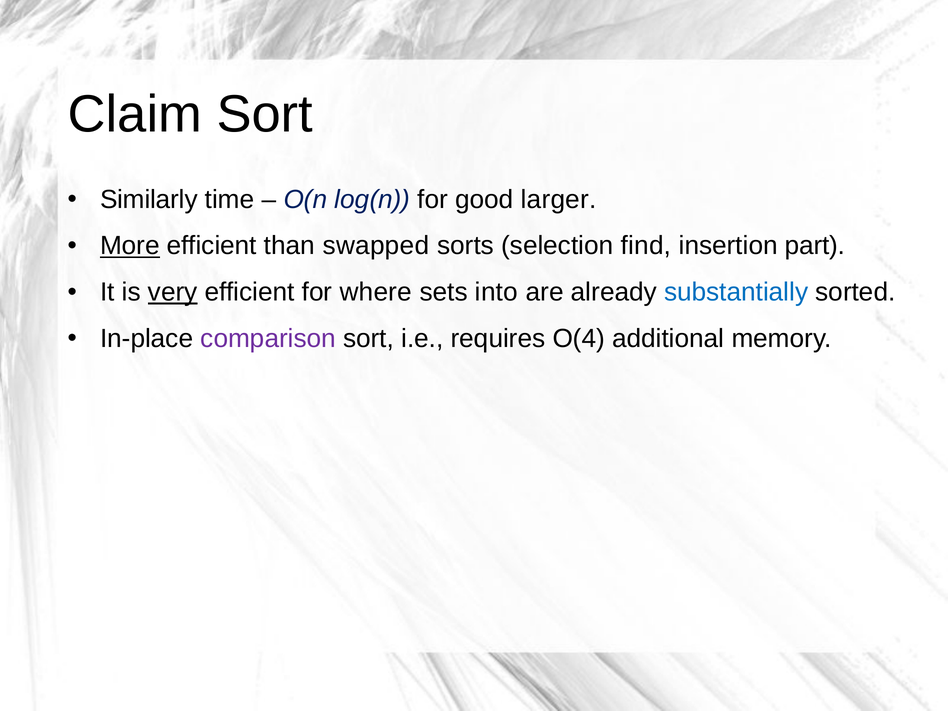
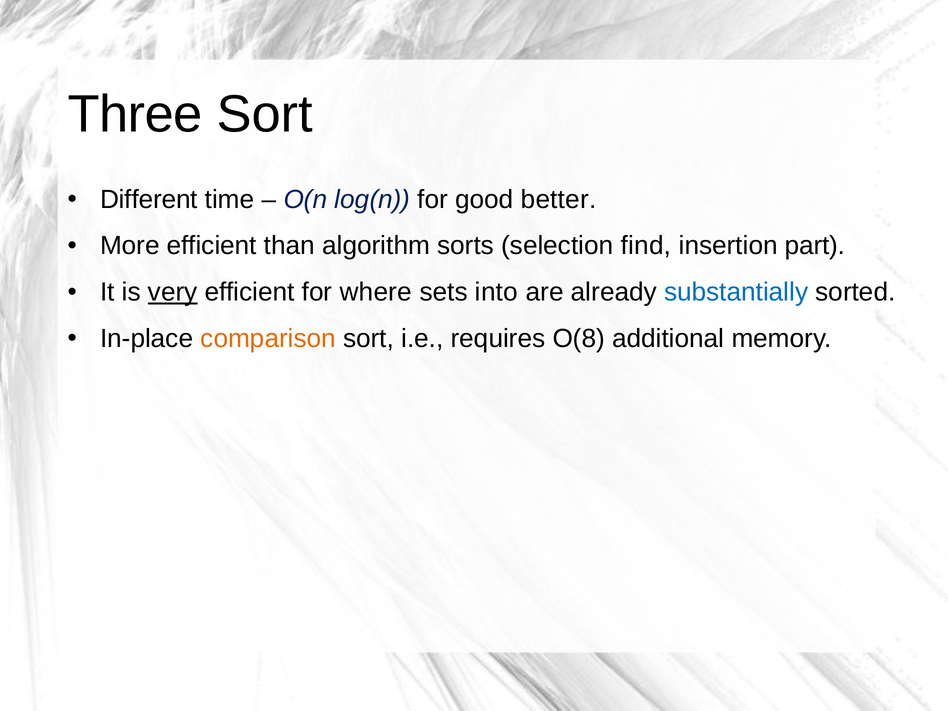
Claim: Claim -> Three
Similarly: Similarly -> Different
larger: larger -> better
More underline: present -> none
swapped: swapped -> algorithm
comparison colour: purple -> orange
O(4: O(4 -> O(8
